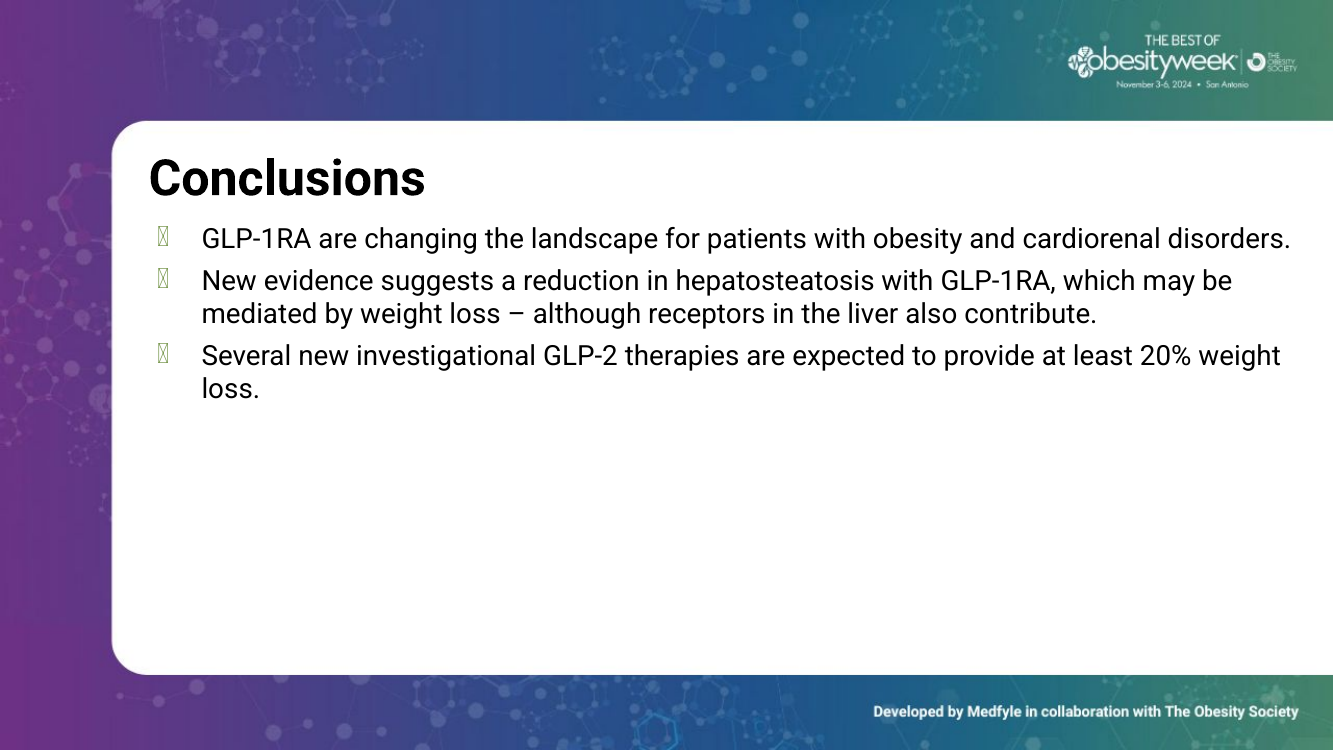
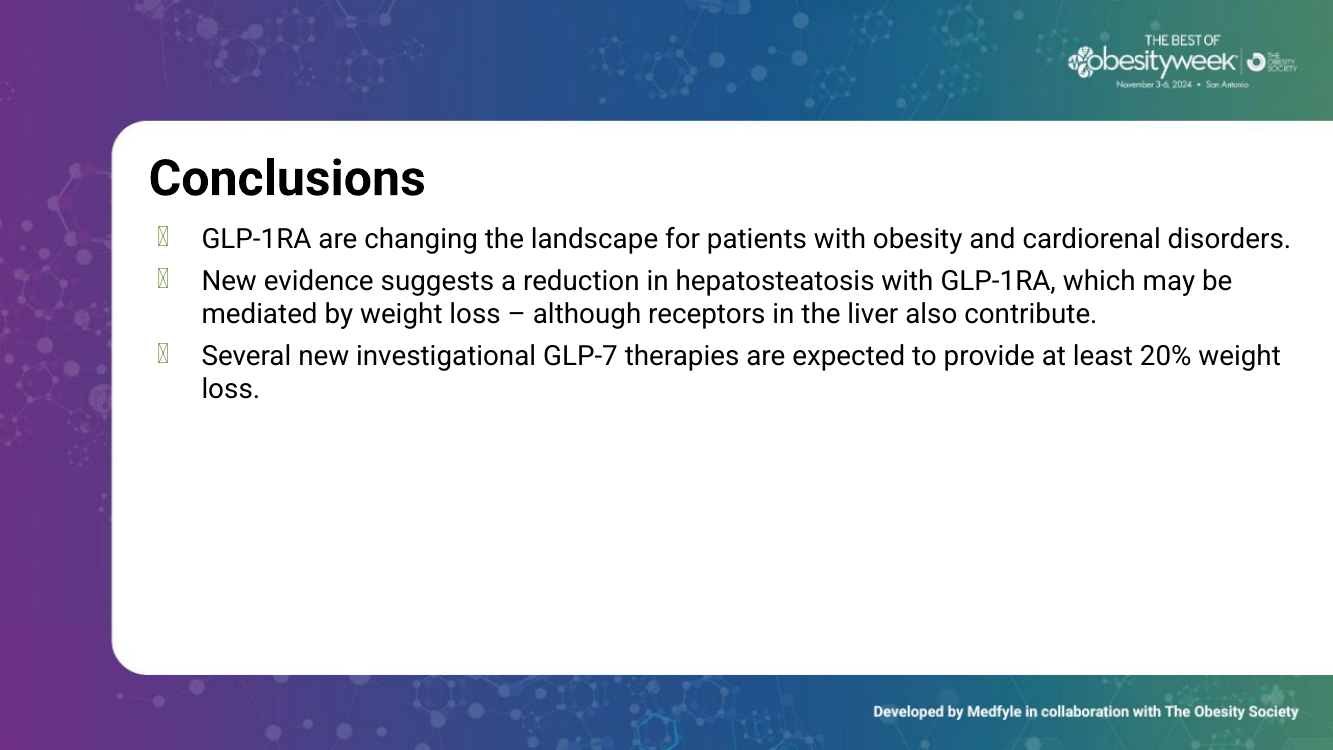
GLP-2: GLP-2 -> GLP-7
